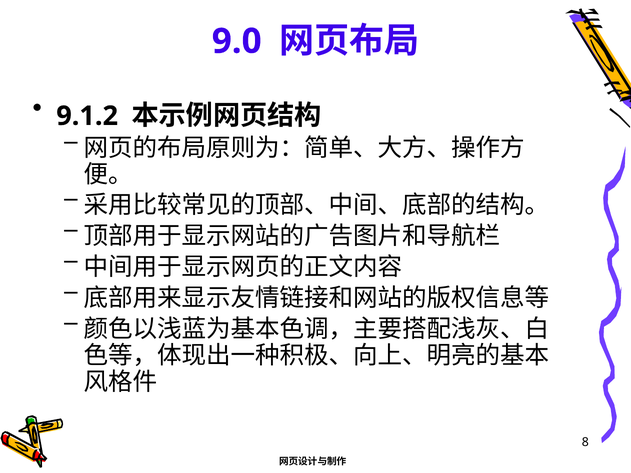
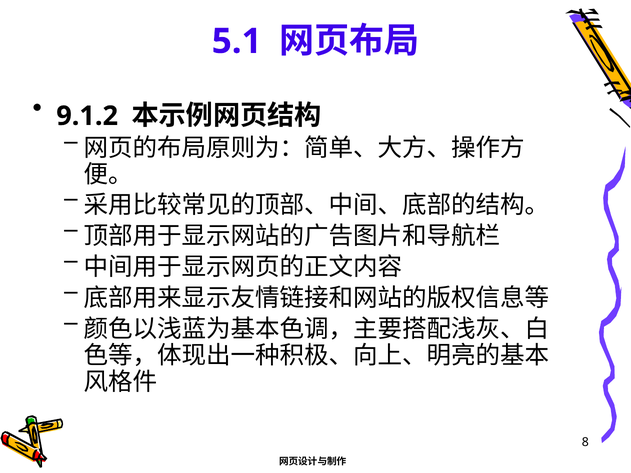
9.0: 9.0 -> 5.1
